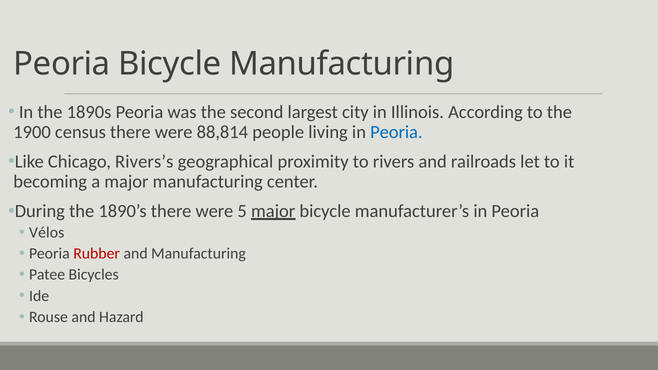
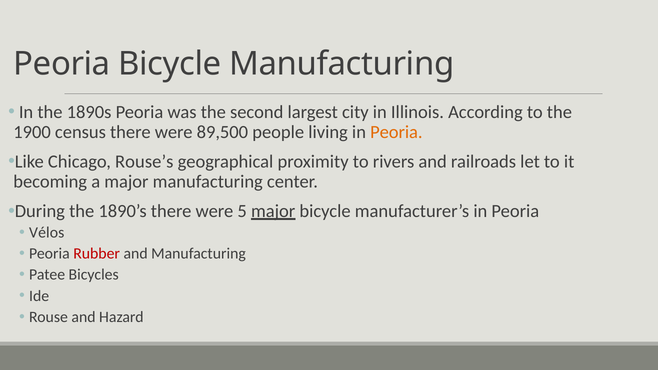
88,814: 88,814 -> 89,500
Peoria at (396, 132) colour: blue -> orange
Rivers’s: Rivers’s -> Rouse’s
